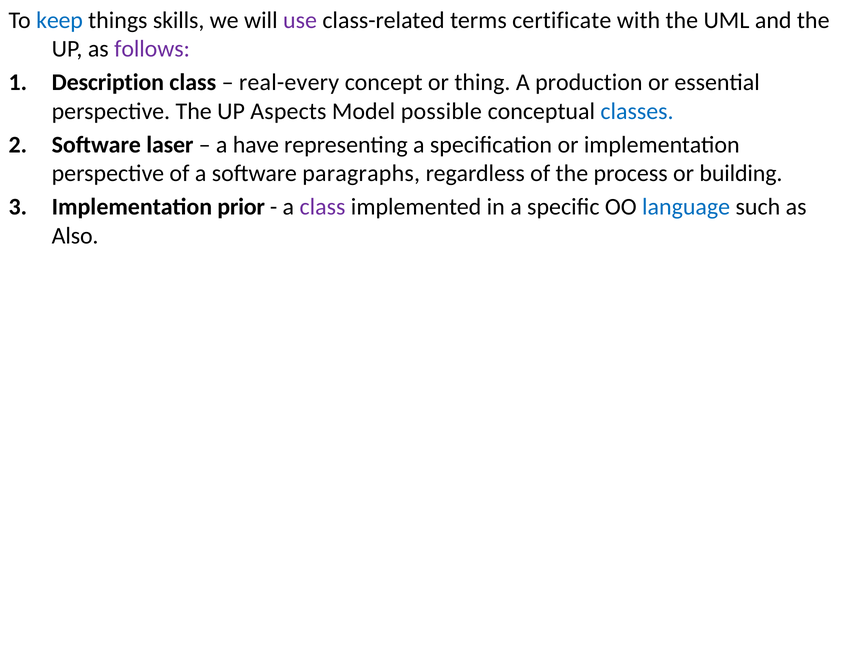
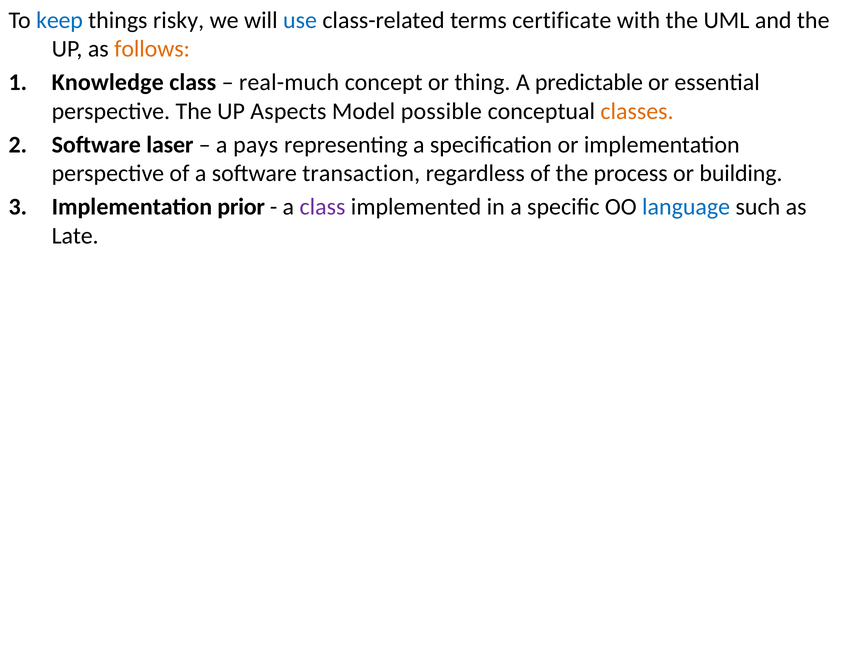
skills: skills -> risky
use colour: purple -> blue
follows colour: purple -> orange
Description: Description -> Knowledge
real-every: real-every -> real-much
production: production -> predictable
classes colour: blue -> orange
have: have -> pays
paragraphs: paragraphs -> transaction
Also: Also -> Late
